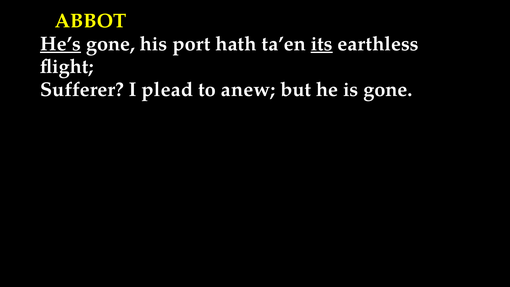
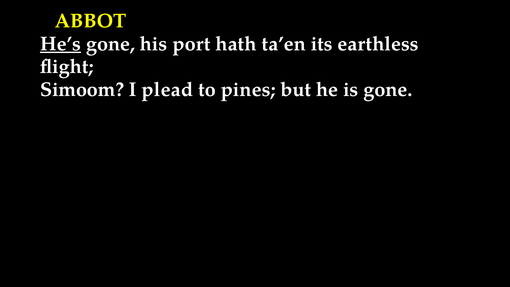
its underline: present -> none
Sufferer: Sufferer -> Simoom
anew: anew -> pines
